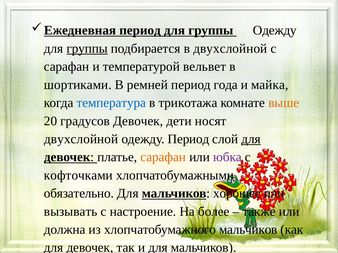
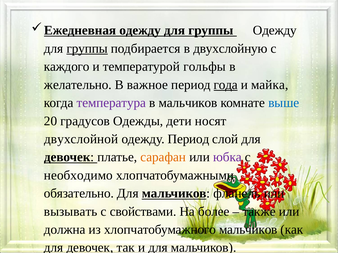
период at (140, 30): период -> одежду
в двухслойной: двухслойной -> двухслойную
сарафан at (67, 67): сарафан -> каждого
вельвет: вельвет -> гольфы
шортиками: шортиками -> желательно
ремней: ремней -> важное
года underline: none -> present
температура colour: blue -> purple
в трикотажа: трикотажа -> мальчиков
выше colour: orange -> blue
градусов Девочек: Девочек -> Одежды
для at (251, 139) underline: present -> none
кофточками: кофточками -> необходимо
хорошее: хорошее -> фланель
настроение: настроение -> свойствами
